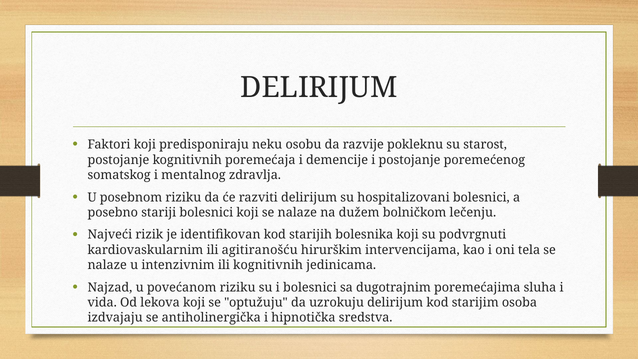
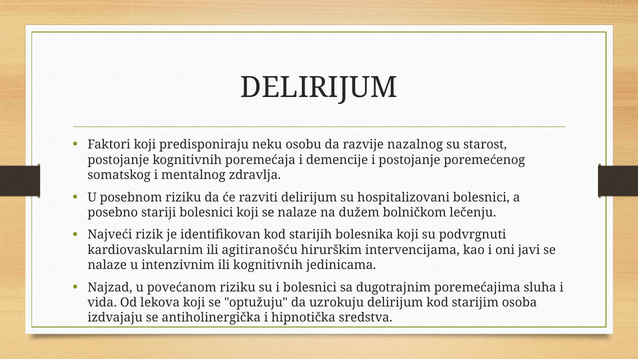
pokleknu: pokleknu -> nazalnog
tela: tela -> javi
